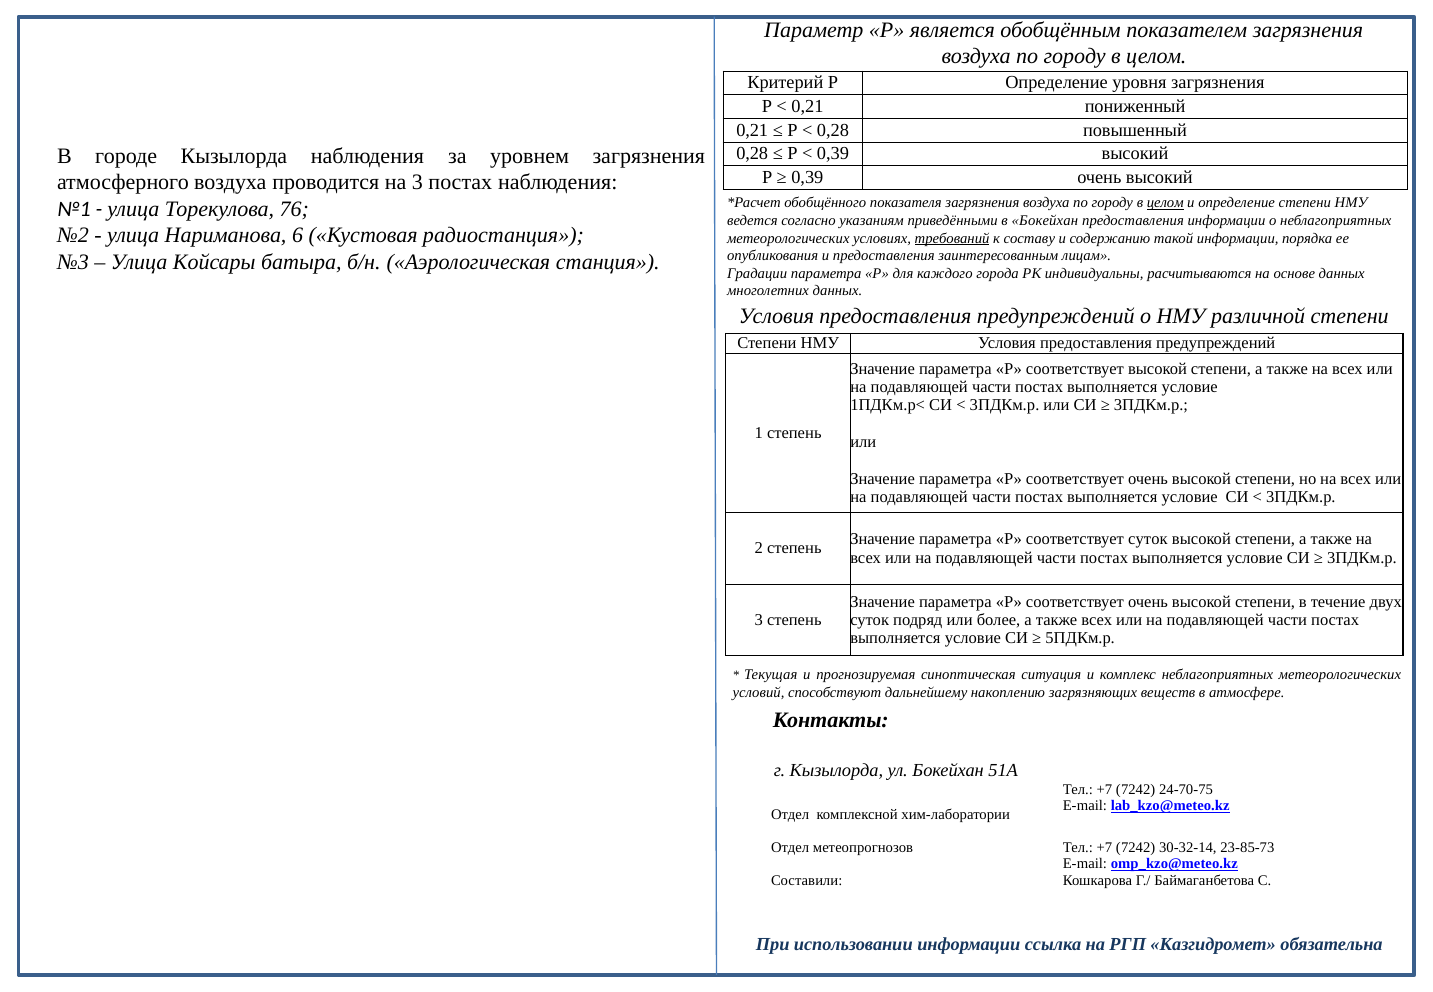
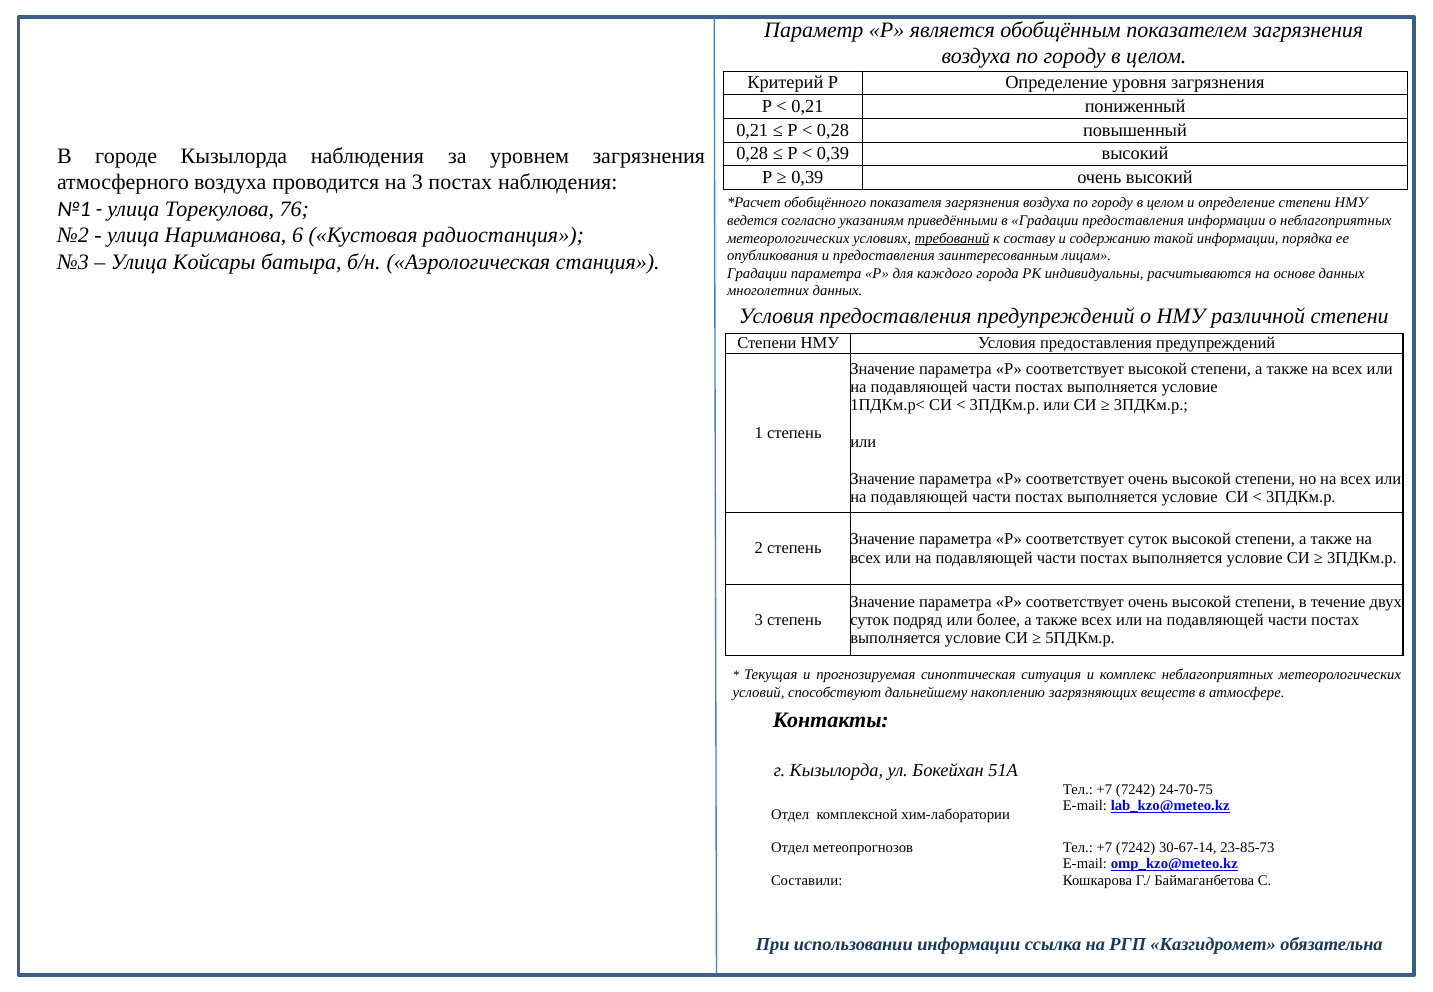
целом at (1165, 203) underline: present -> none
в Бокейхан: Бокейхан -> Градации
30-32-14: 30-32-14 -> 30-67-14
